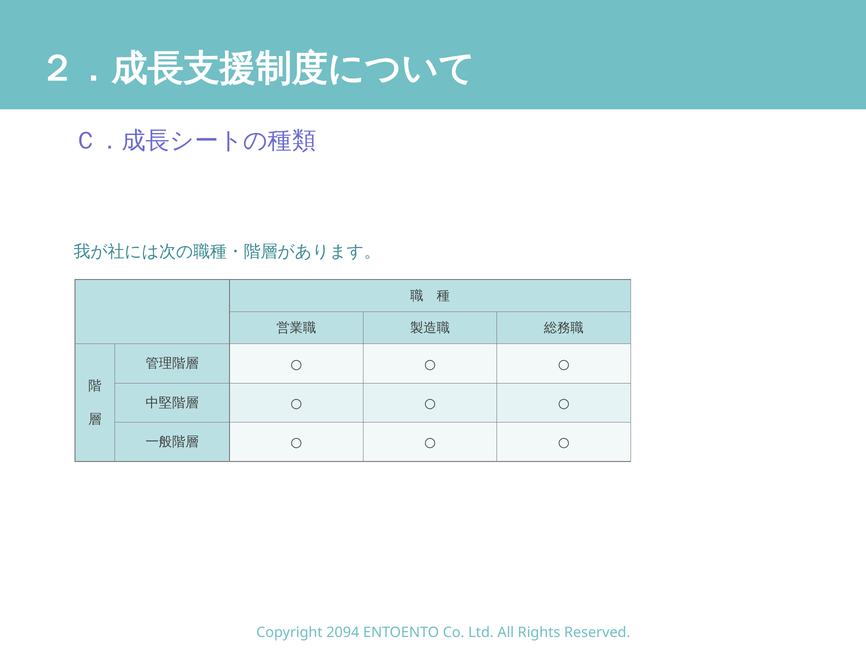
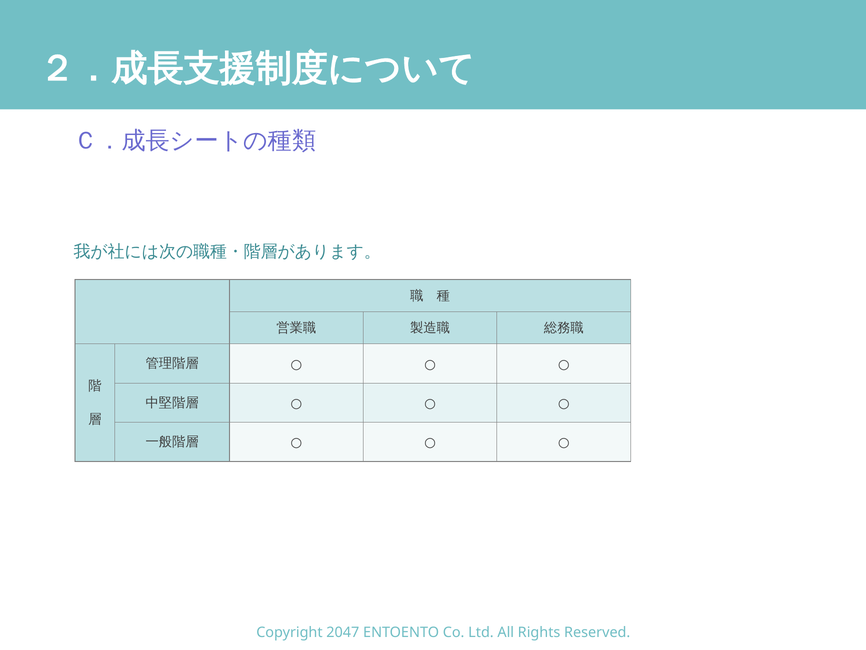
2094: 2094 -> 2047
